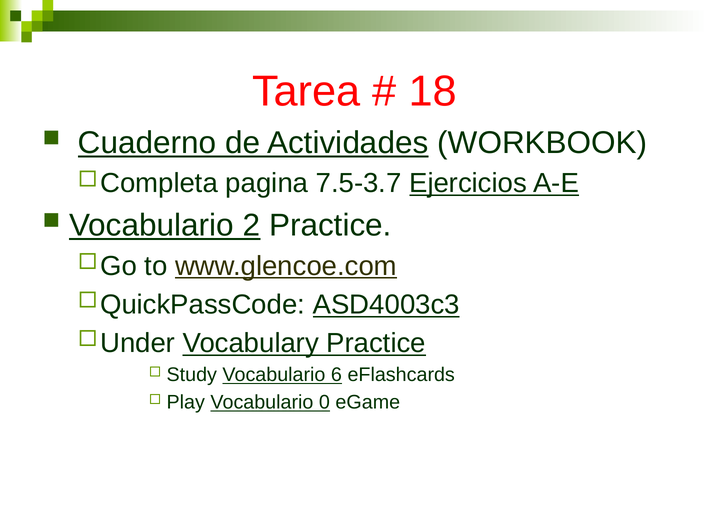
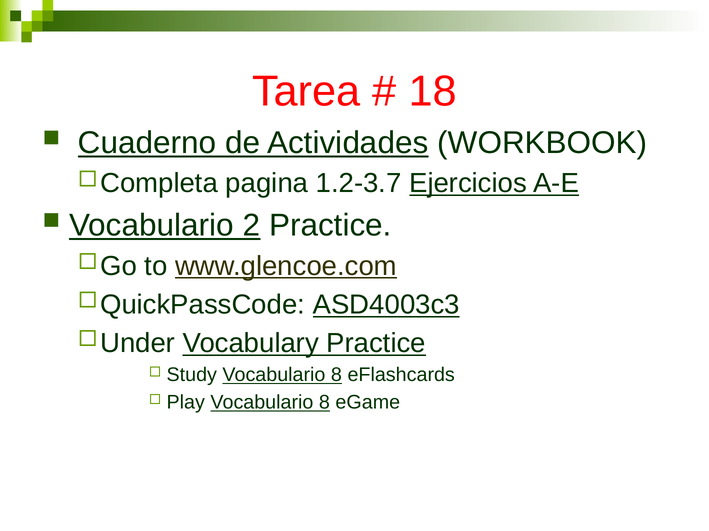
7.5-3.7: 7.5-3.7 -> 1.2-3.7
Study Vocabulario 6: 6 -> 8
Play Vocabulario 0: 0 -> 8
